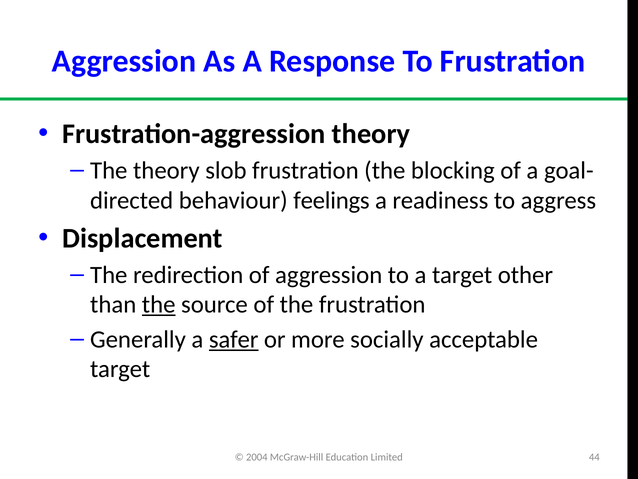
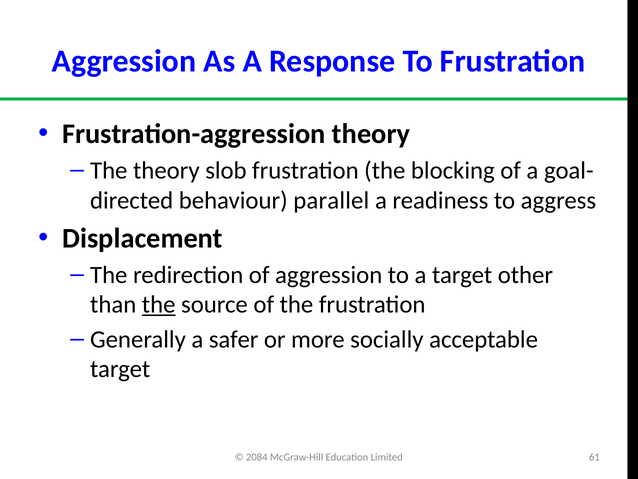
feelings: feelings -> parallel
safer underline: present -> none
2004: 2004 -> 2084
44: 44 -> 61
